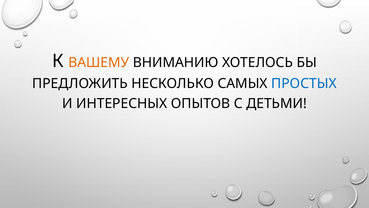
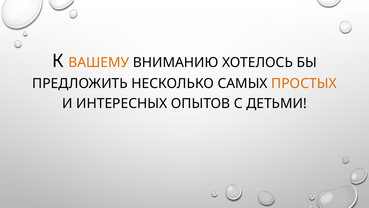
ПРОСТЫХ colour: blue -> orange
